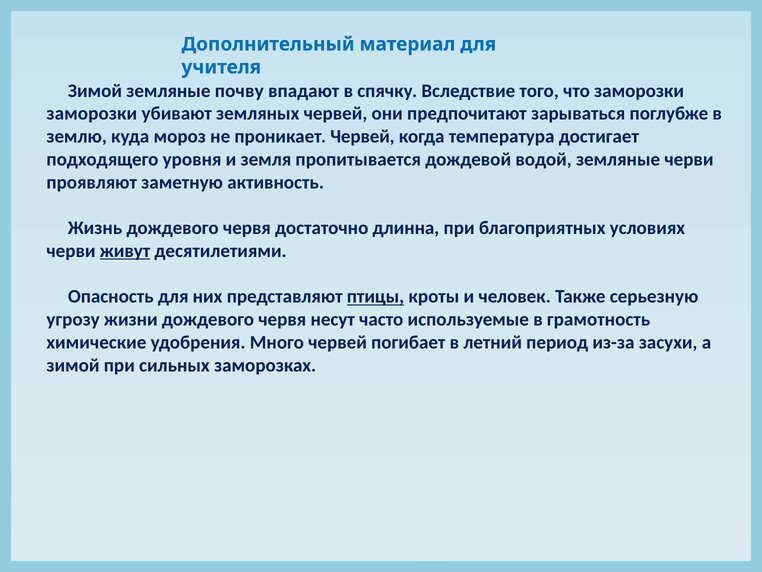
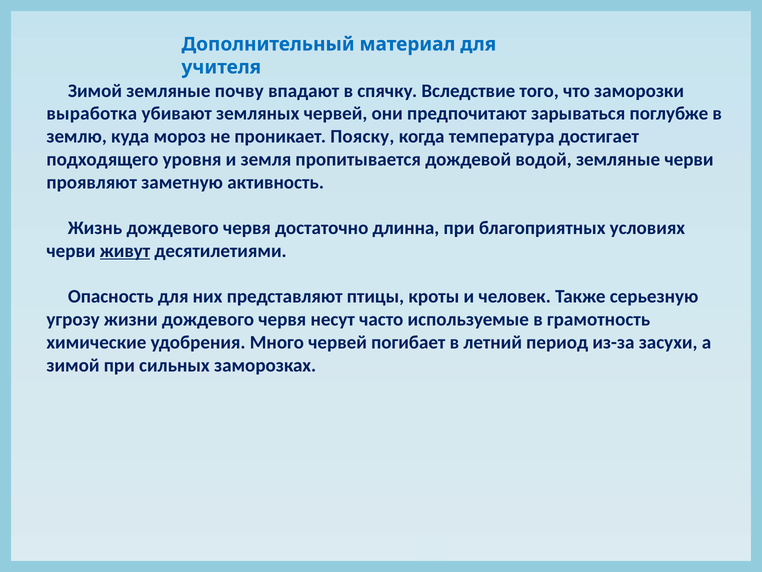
заморозки at (92, 114): заморозки -> выработка
проникает Червей: Червей -> Пояску
птицы underline: present -> none
